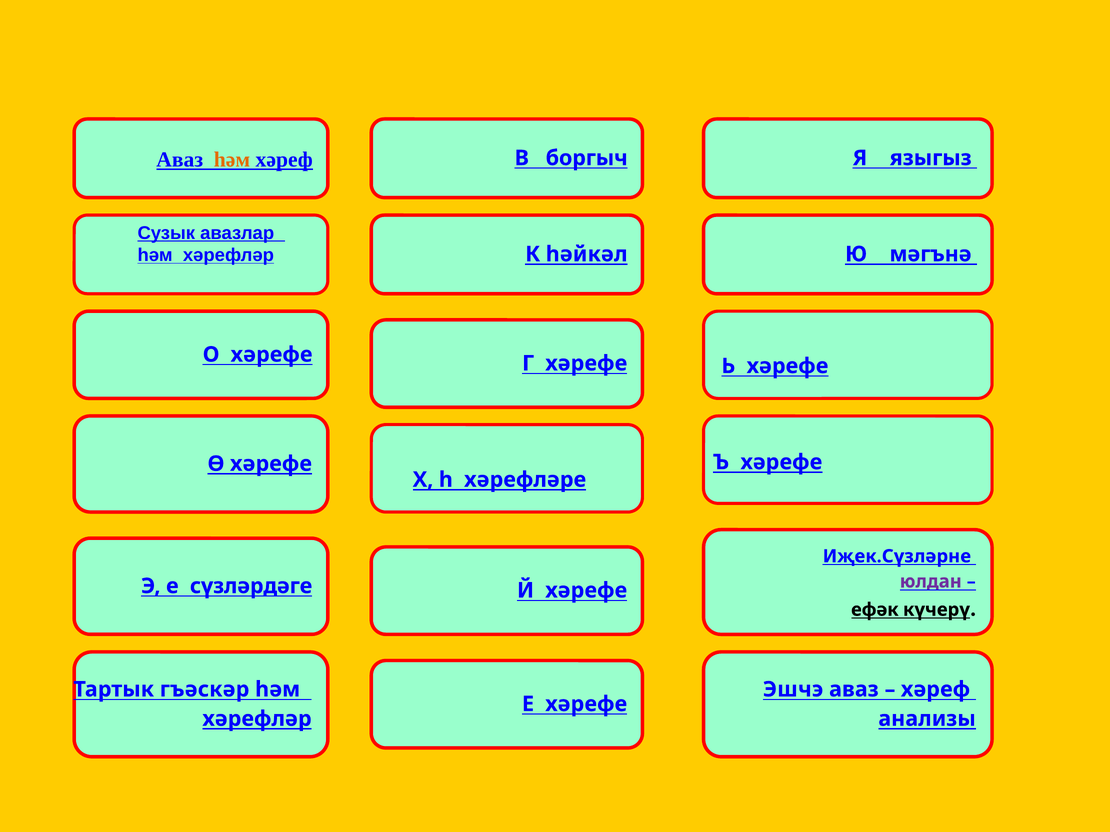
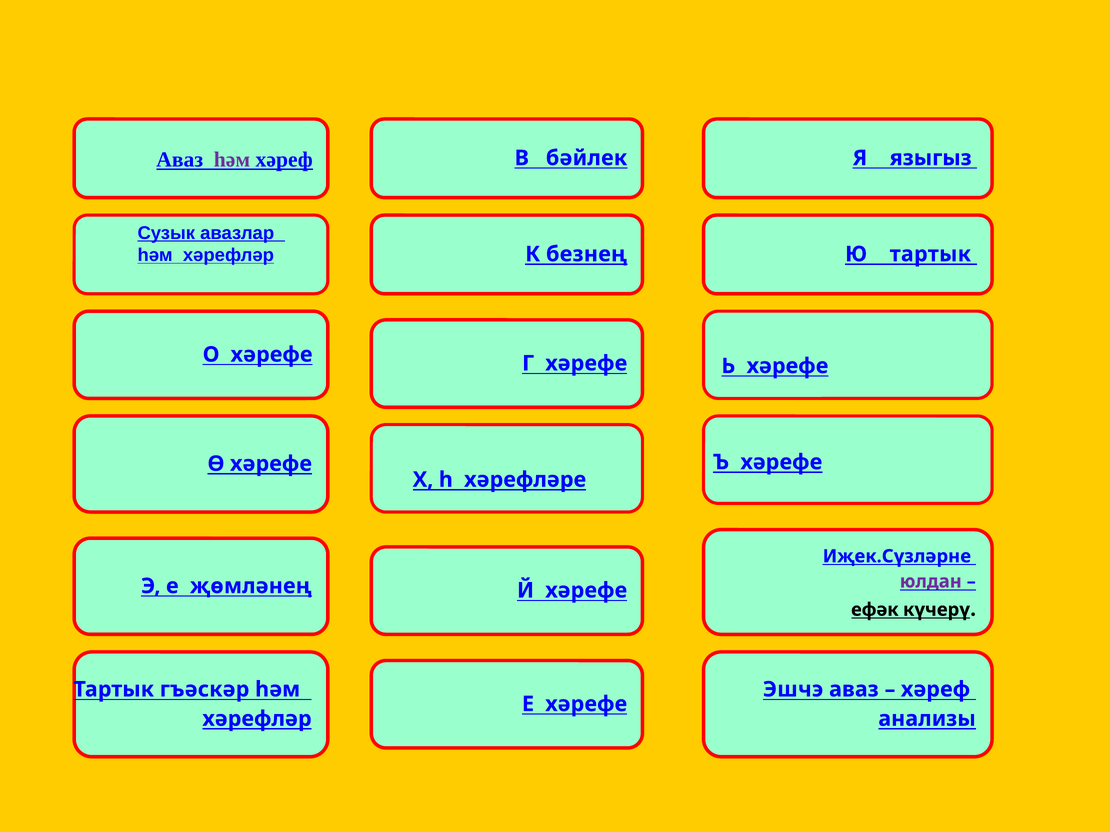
һәм at (232, 160) colour: orange -> purple
боргыч: боргыч -> бәйлек
һәйкәл: һәйкәл -> безнең
Ю мәгънә: мәгънә -> тартык
сүзләрдәге: сүзләрдәге -> җөмләнең
